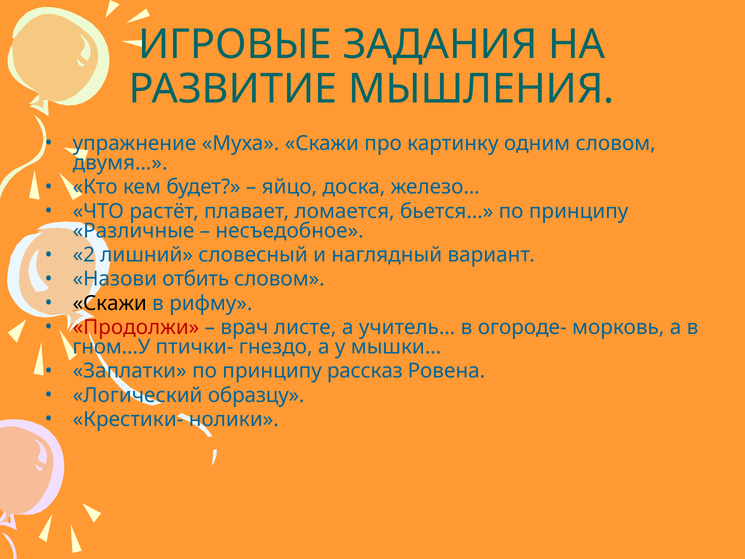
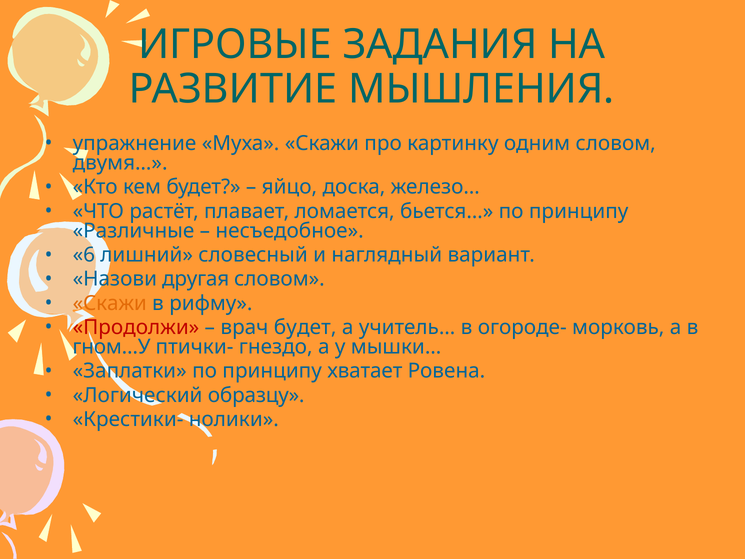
2: 2 -> 6
отбить: отбить -> другая
Скажи at (110, 303) colour: black -> orange
врач листе: листе -> будет
рассказ: рассказ -> хватает
